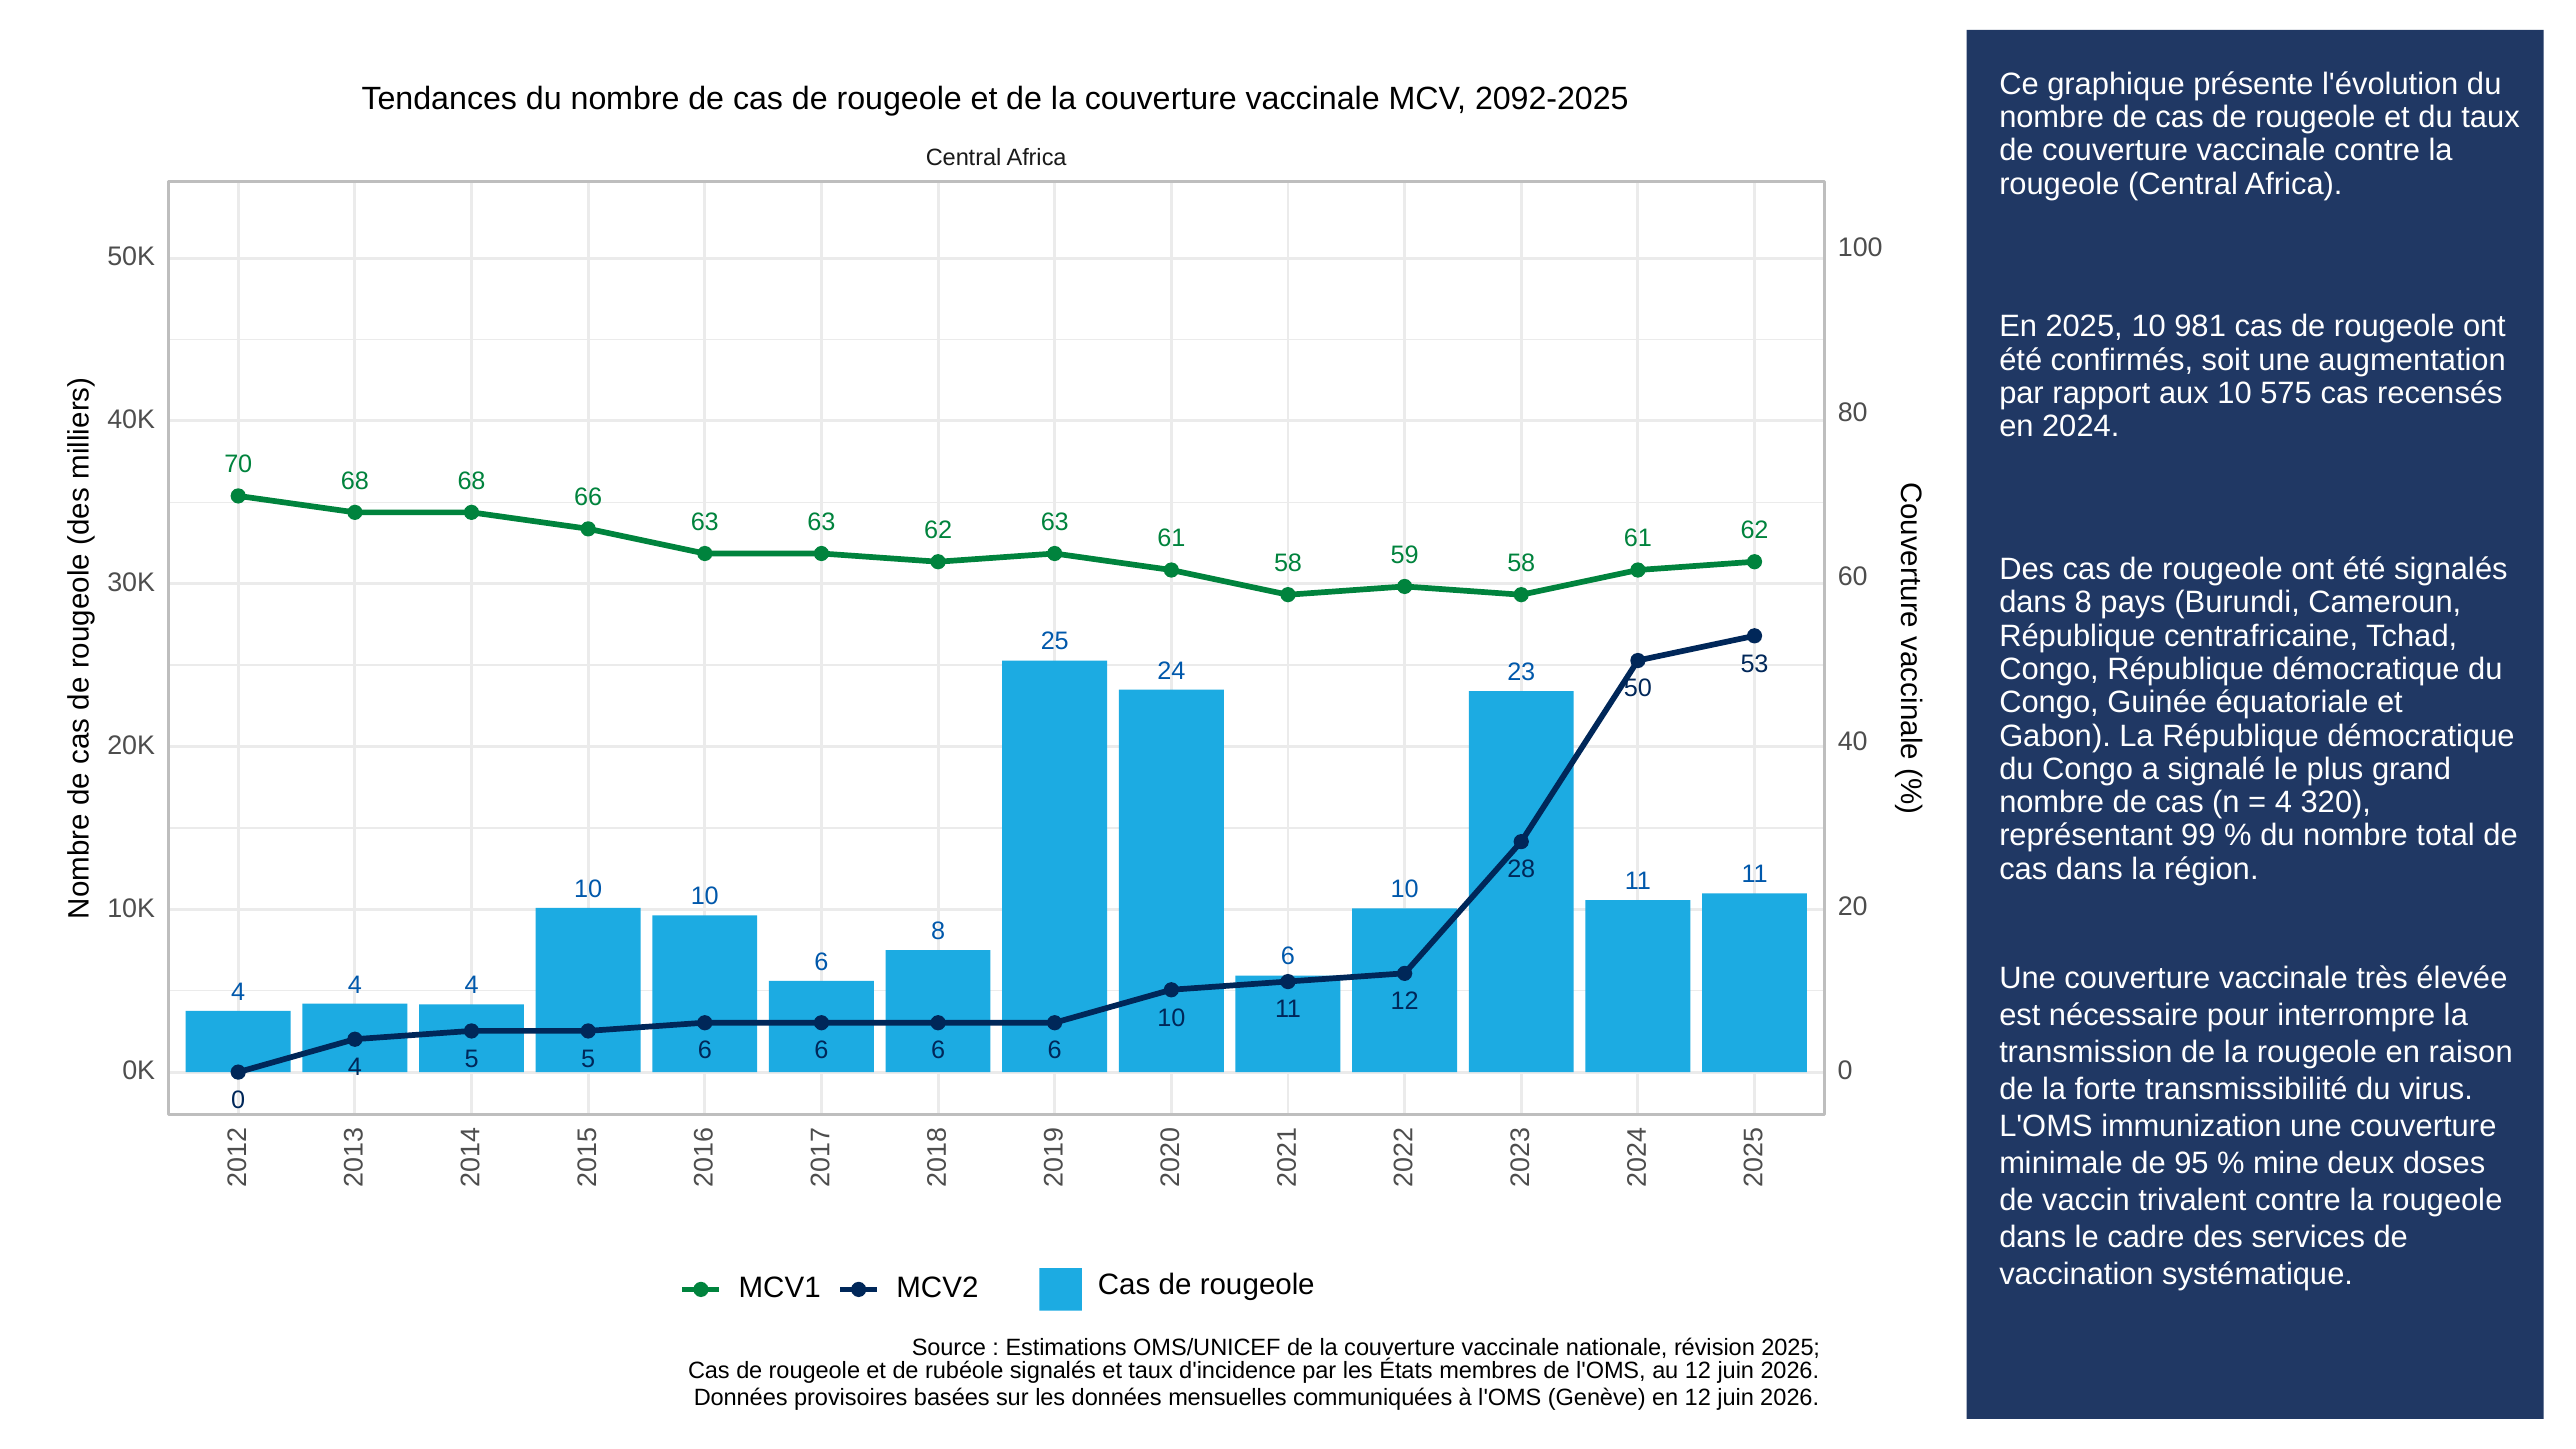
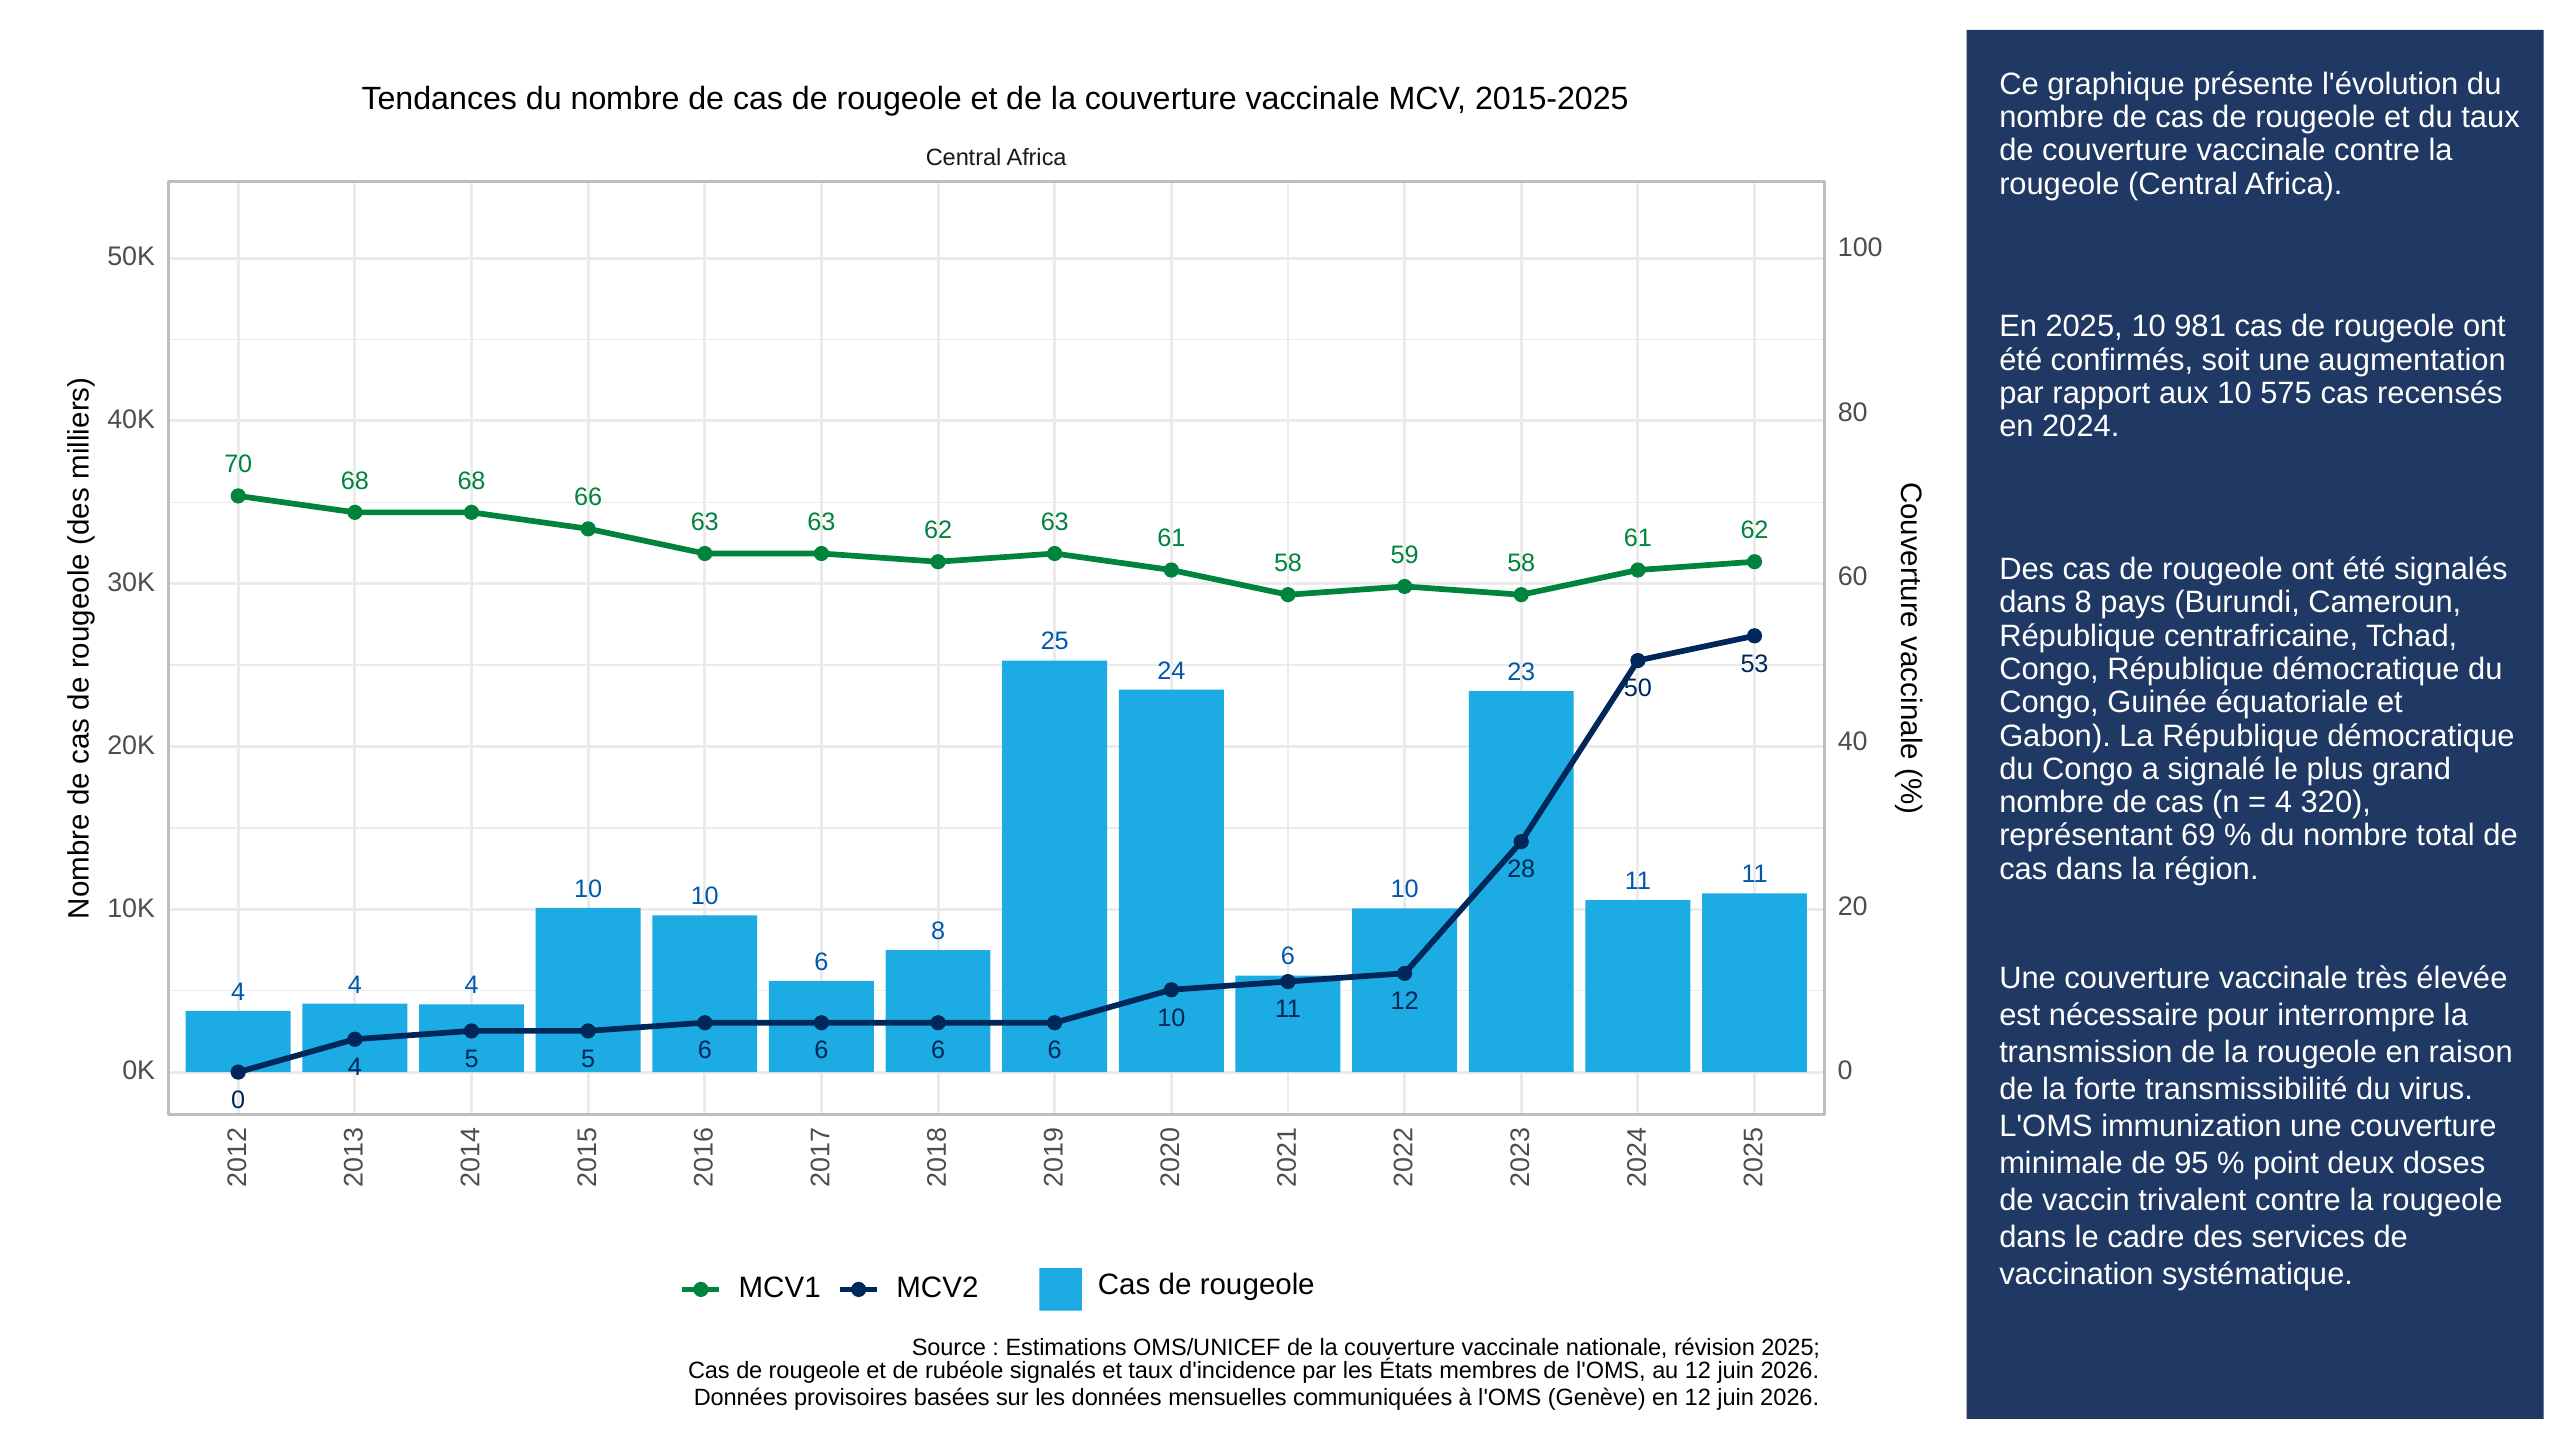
2092-2025: 2092-2025 -> 2015-2025
99: 99 -> 69
mine: mine -> point
